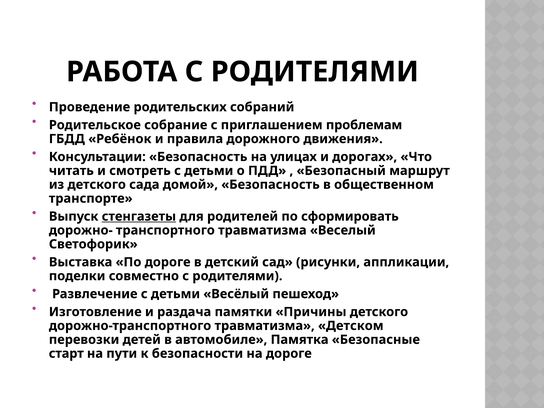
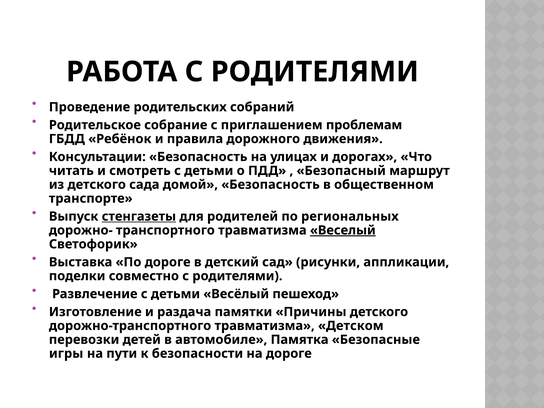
сформировать: сформировать -> региональных
Веселый underline: none -> present
старт: старт -> игры
